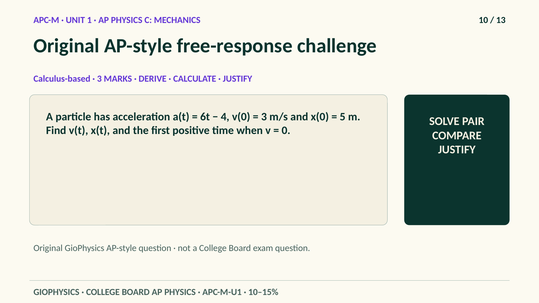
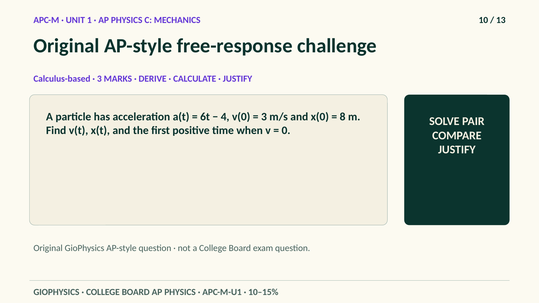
5: 5 -> 8
